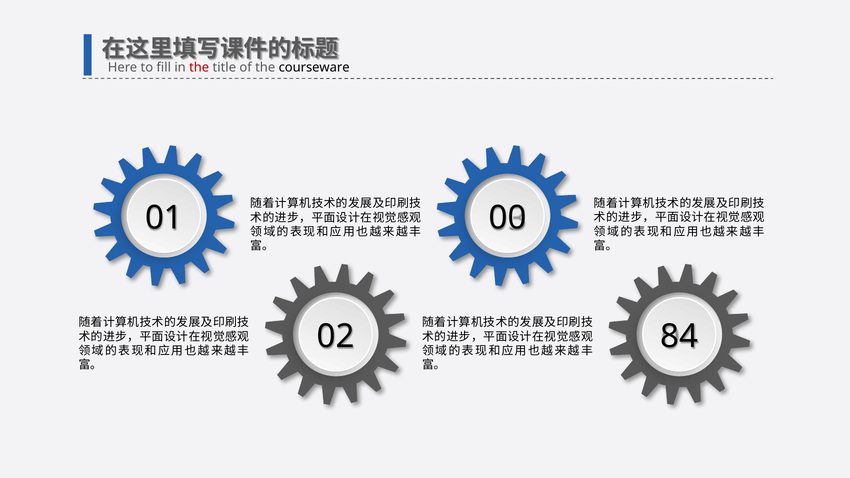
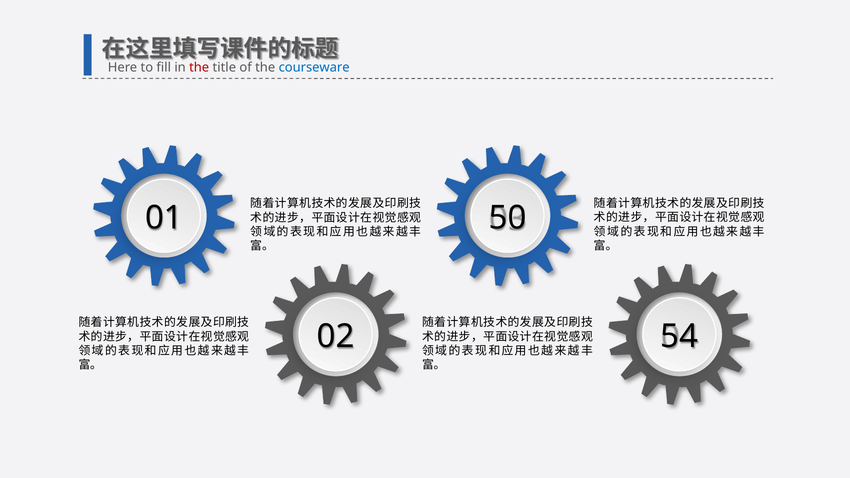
courseware colour: black -> blue
00: 00 -> 50
84: 84 -> 54
